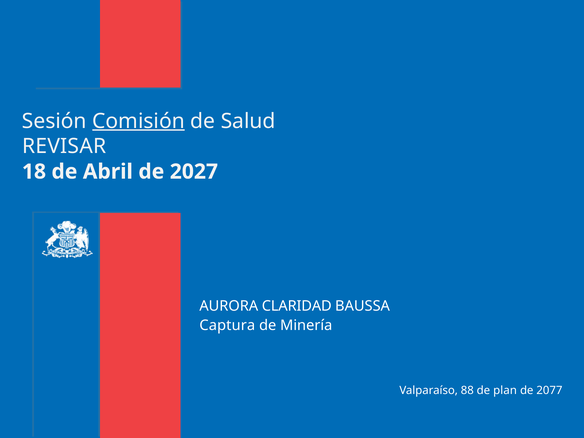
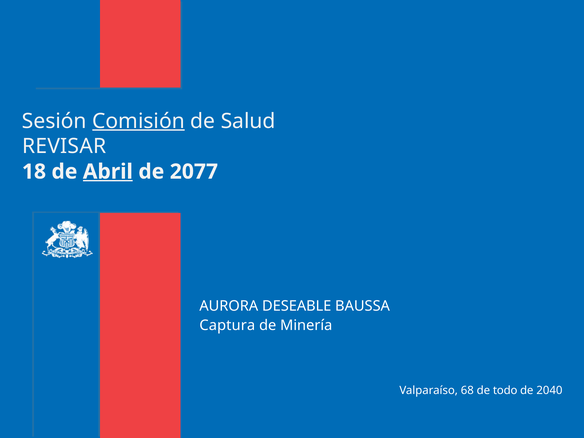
Abril underline: none -> present
2027: 2027 -> 2077
CLARIDAD: CLARIDAD -> DESEABLE
88: 88 -> 68
plan: plan -> todo
2077: 2077 -> 2040
